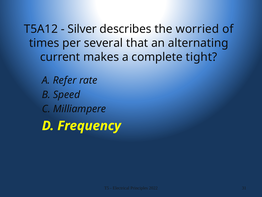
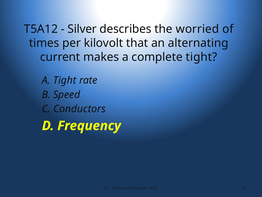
several: several -> kilovolt
A Refer: Refer -> Tight
Milliampere: Milliampere -> Conductors
